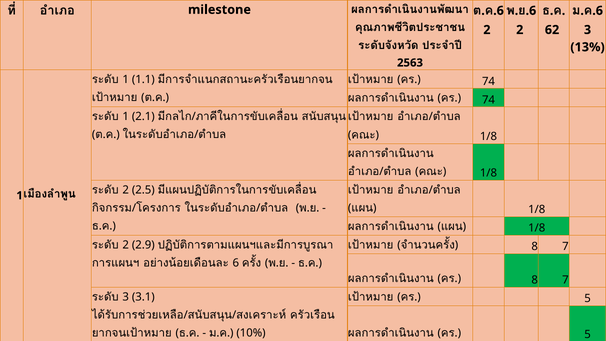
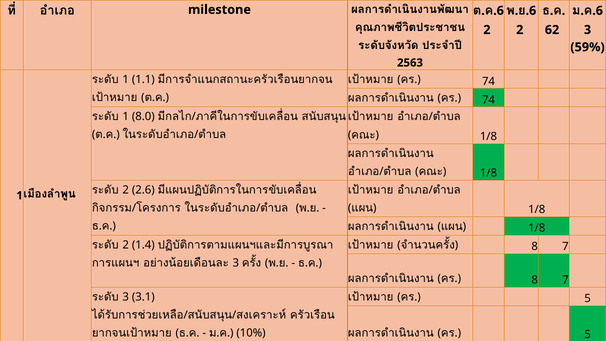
13%: 13% -> 59%
1 2.1: 2.1 -> 8.0
2.5: 2.5 -> 2.6
2.9: 2.9 -> 1.4
6 at (236, 263): 6 -> 3
